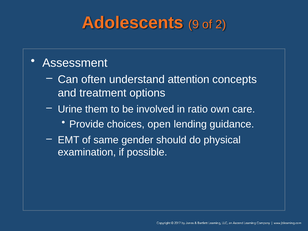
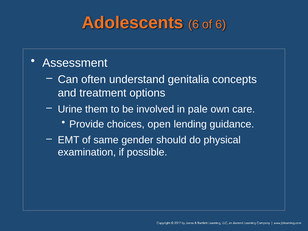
Adolescents 9: 9 -> 6
of 2: 2 -> 6
attention: attention -> genitalia
ratio: ratio -> pale
